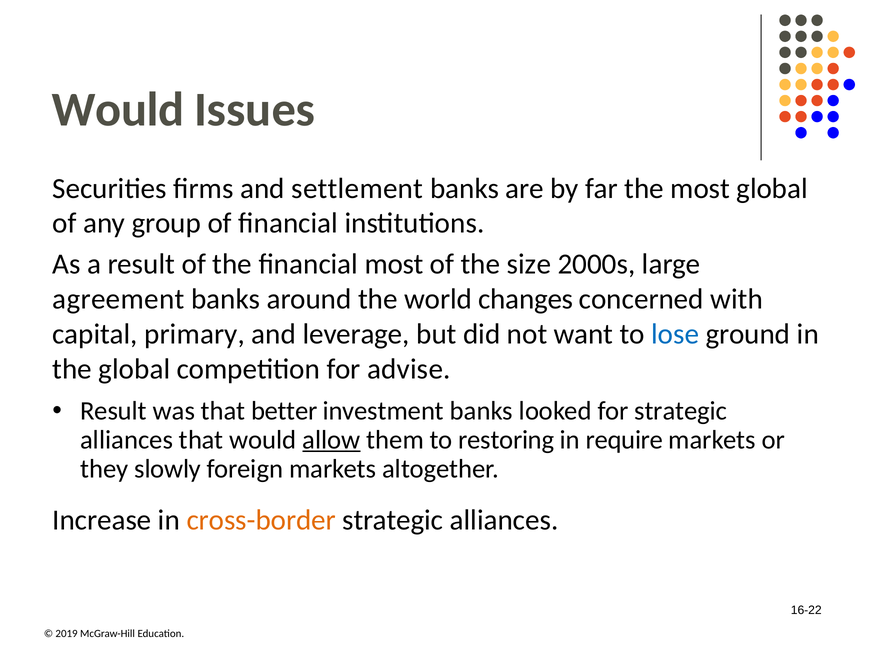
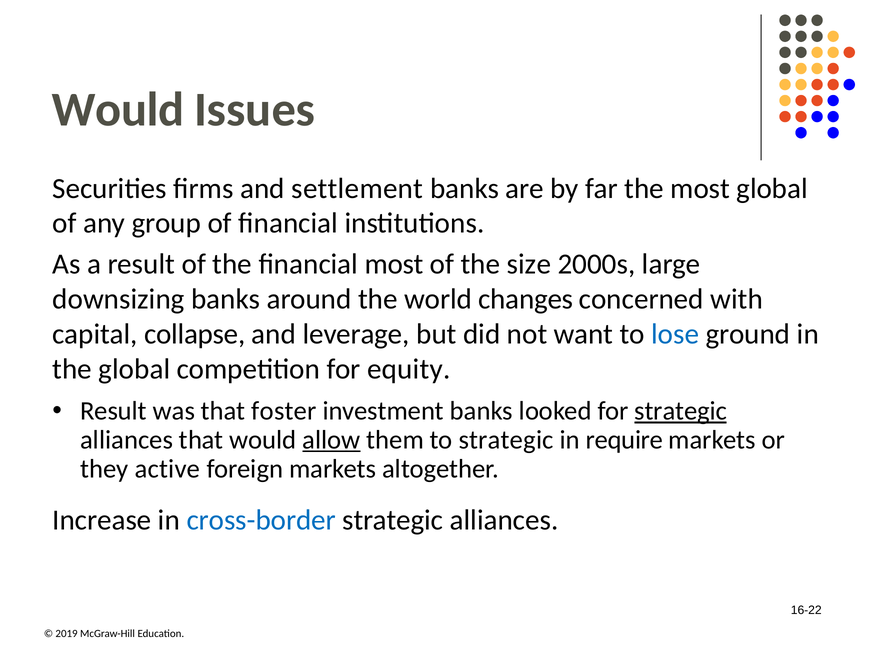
agreement: agreement -> downsizing
primary: primary -> collapse
advise: advise -> equity
better: better -> foster
strategic at (681, 411) underline: none -> present
to restoring: restoring -> strategic
slowly: slowly -> active
cross-border colour: orange -> blue
